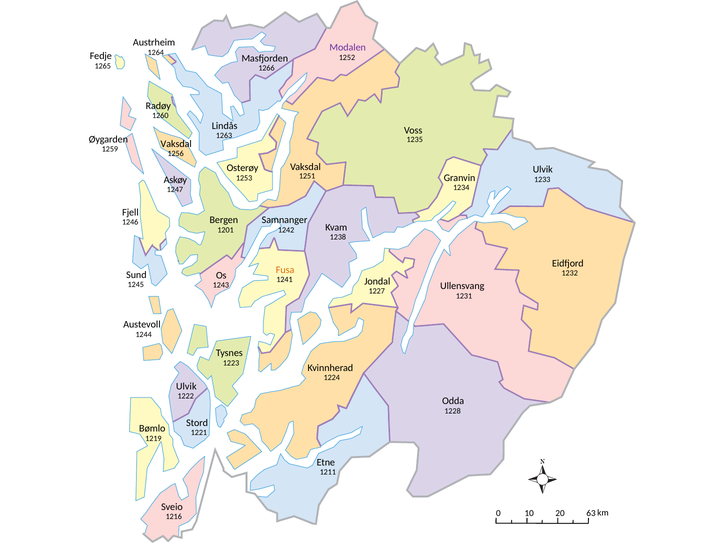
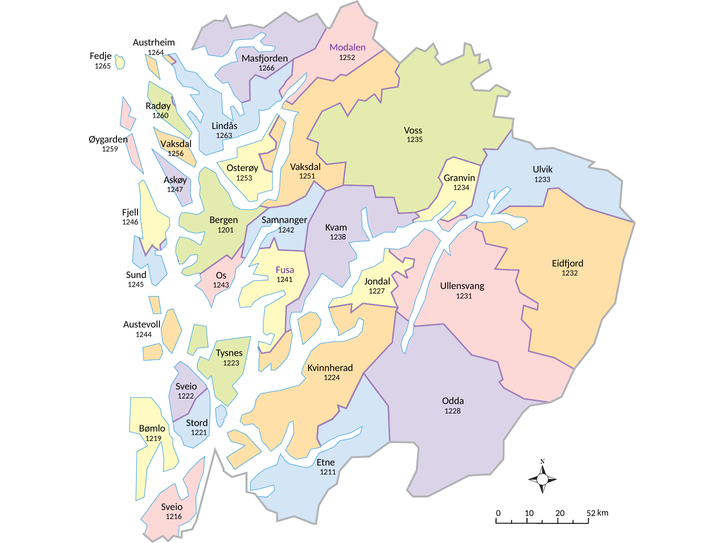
Fusa colour: orange -> purple
Ulvik at (186, 386): Ulvik -> Sveio
63: 63 -> 52
